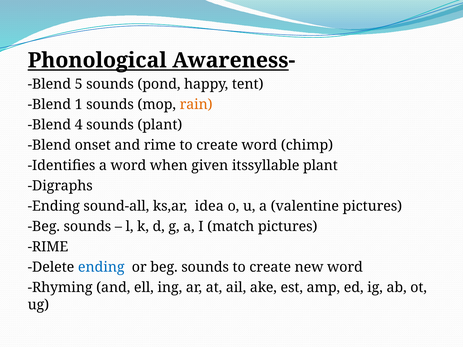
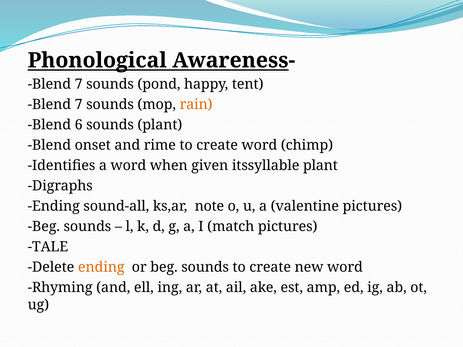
5 at (79, 84): 5 -> 7
1 at (79, 105): 1 -> 7
4: 4 -> 6
idea: idea -> note
RIME at (48, 247): RIME -> TALE
ending at (101, 267) colour: blue -> orange
